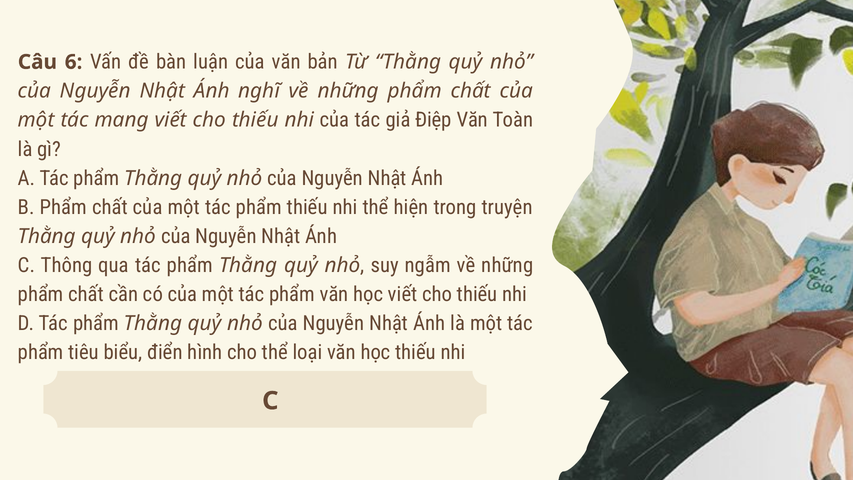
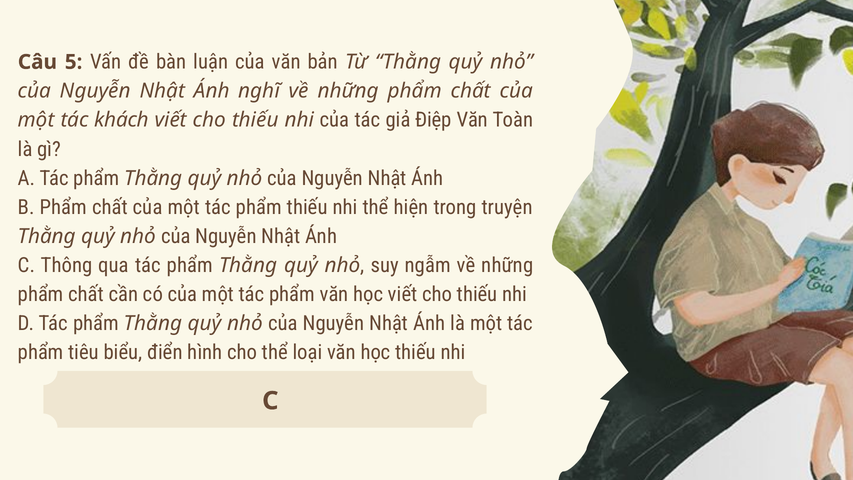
6: 6 -> 5
mang: mang -> khách
